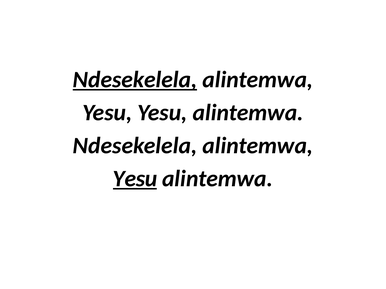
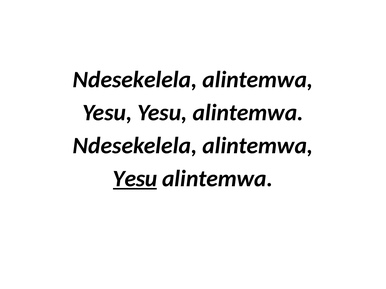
Ndesekelela at (135, 80) underline: present -> none
